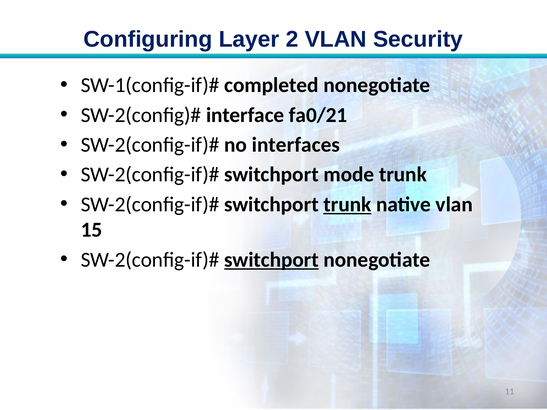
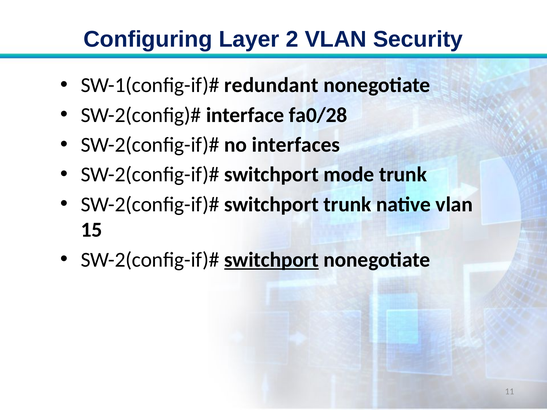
completed: completed -> redundant
fa0/21: fa0/21 -> fa0/28
trunk at (347, 205) underline: present -> none
